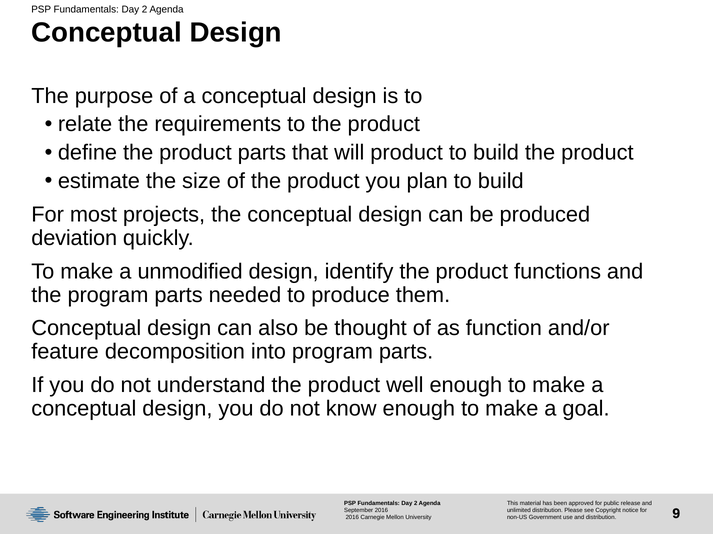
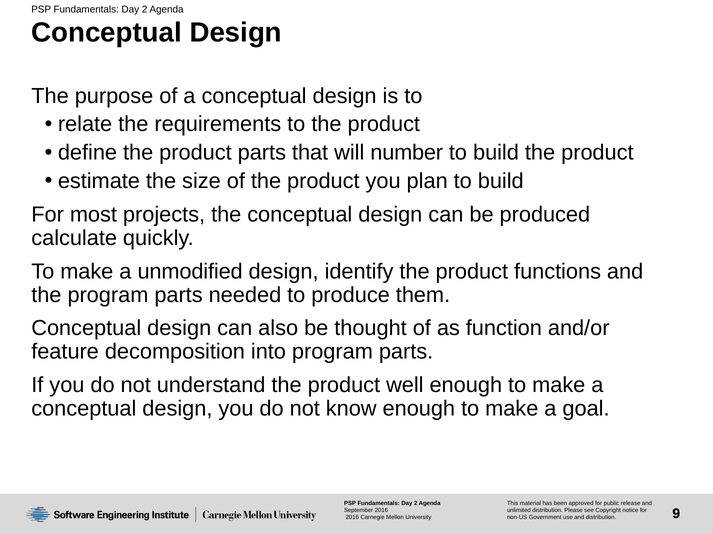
will product: product -> number
deviation: deviation -> calculate
